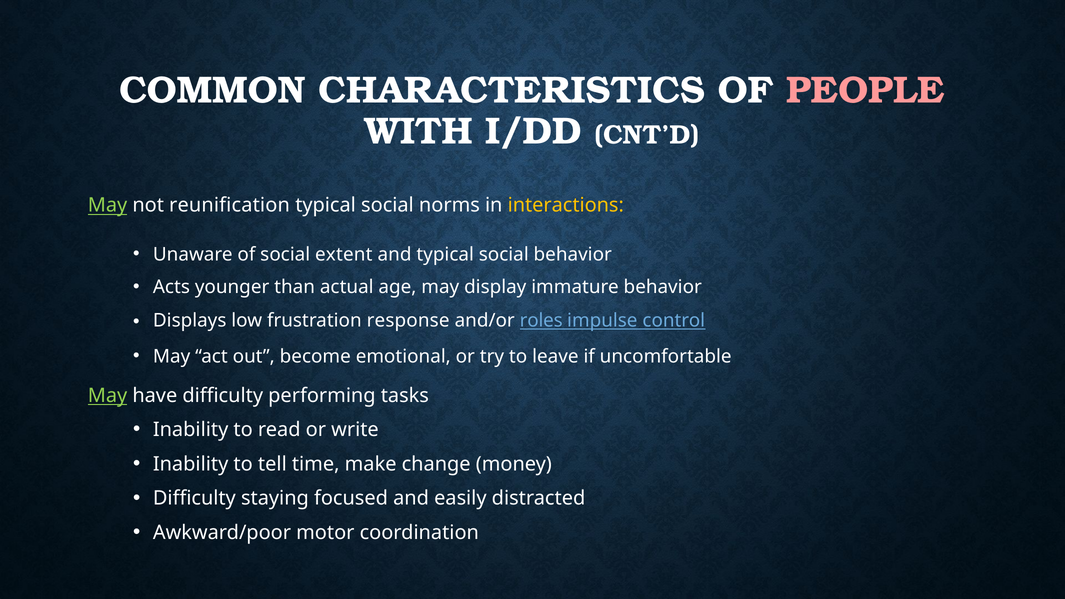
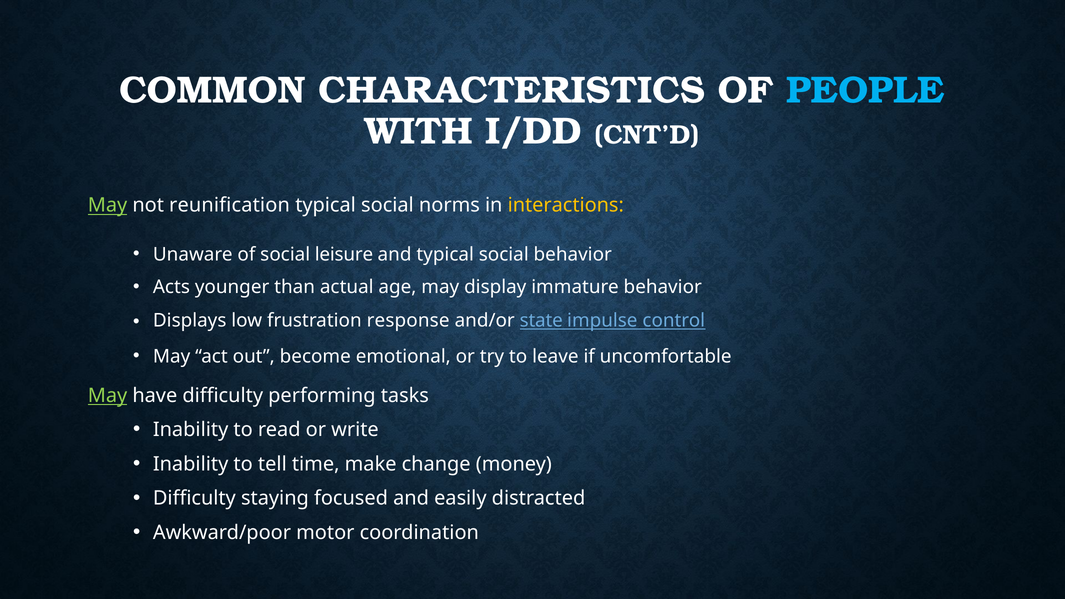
PEOPLE colour: pink -> light blue
extent: extent -> leisure
roles: roles -> state
